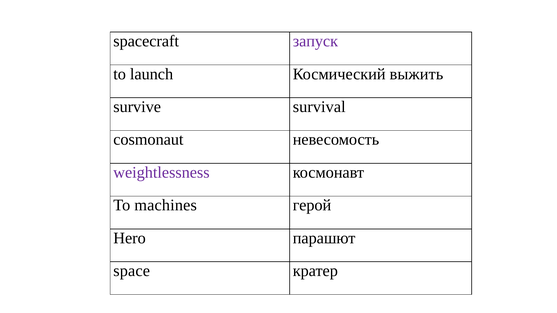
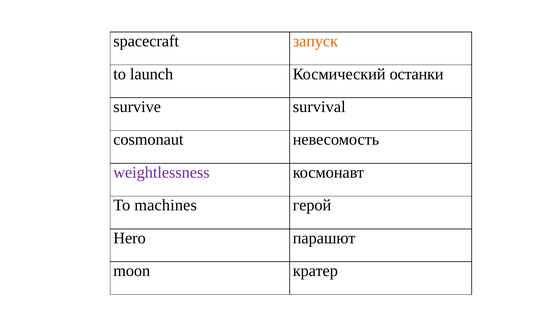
запуск colour: purple -> orange
выжить: выжить -> останки
space: space -> moon
